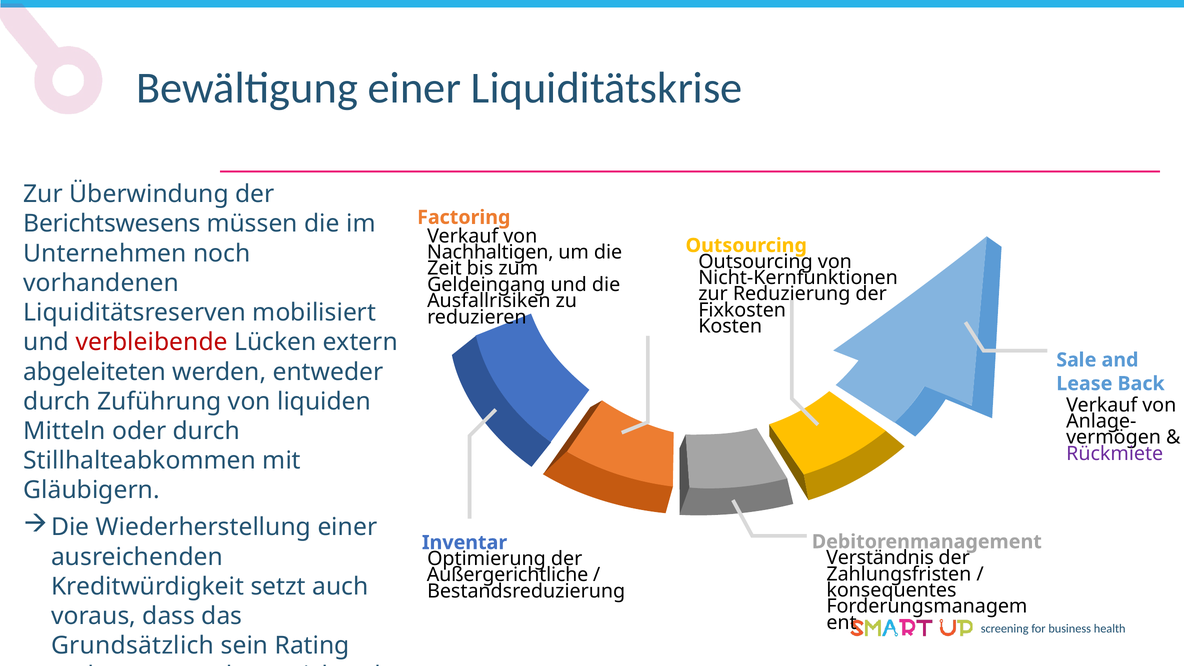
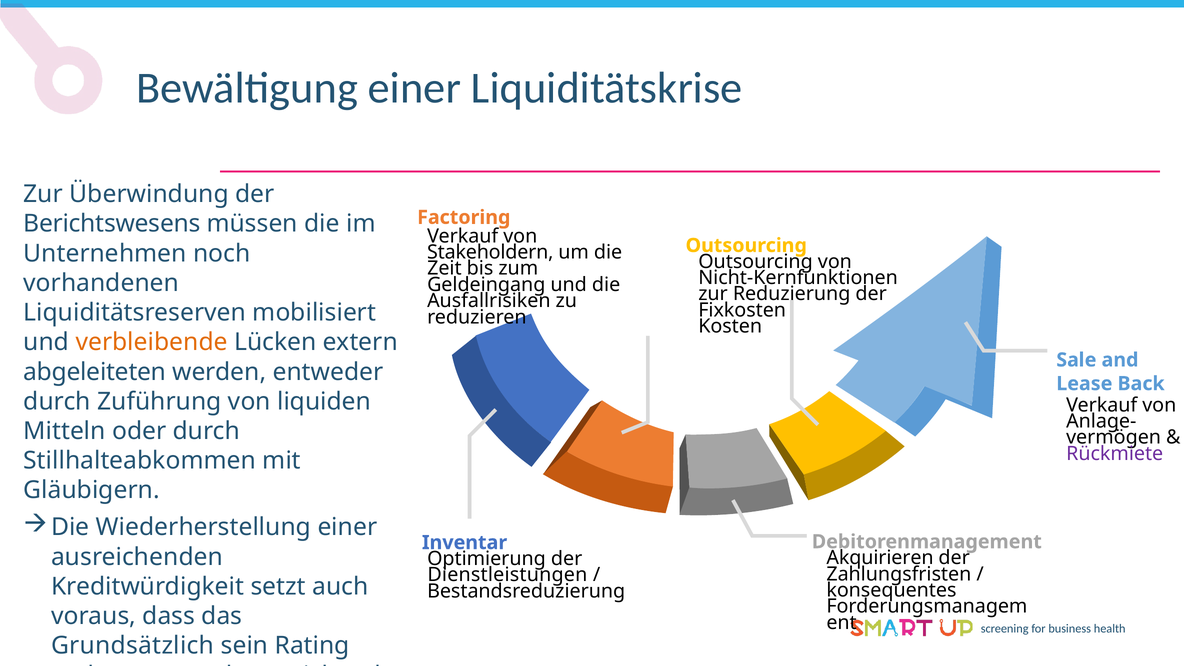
Nachhaltigen: Nachhaltigen -> Stakeholdern
verbleibende colour: red -> orange
Verständnis: Verständnis -> Akquirieren
Außergerichtliche: Außergerichtliche -> Dienstleistungen
